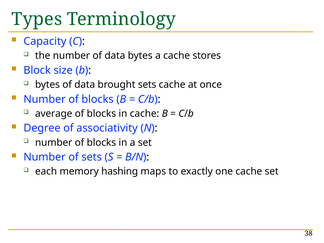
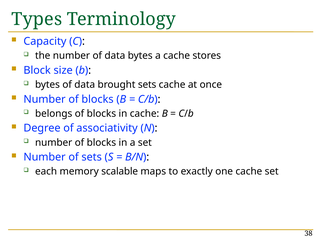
average: average -> belongs
hashing: hashing -> scalable
